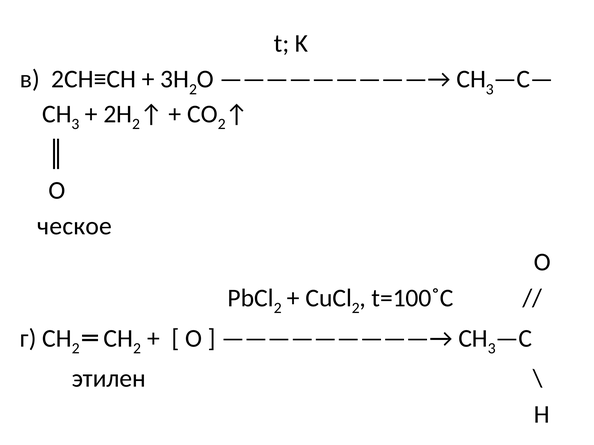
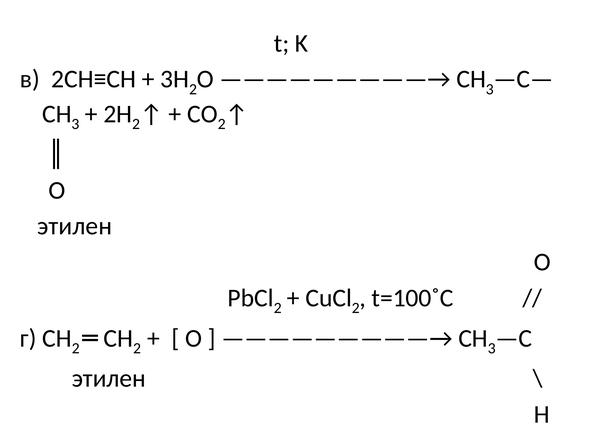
ческое at (75, 226): ческое -> этилен
